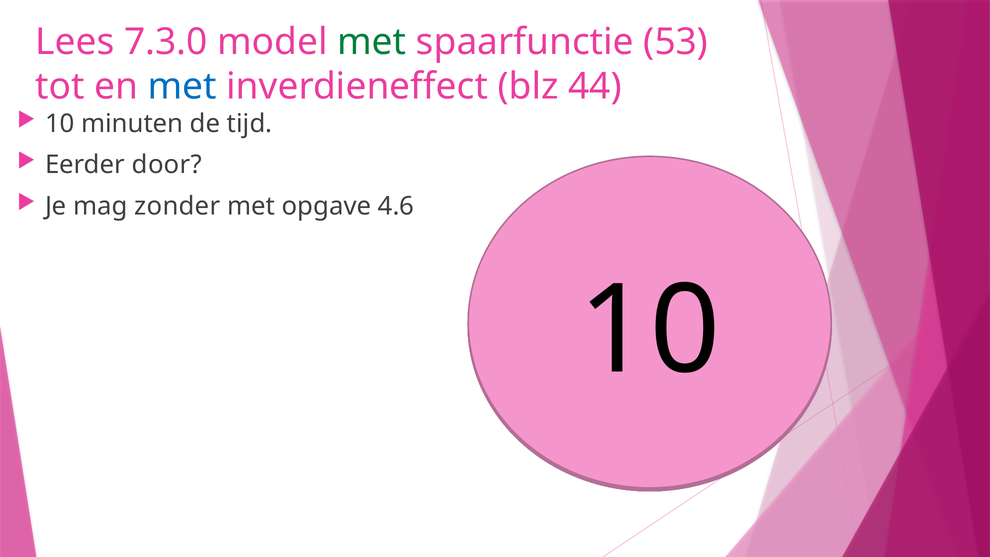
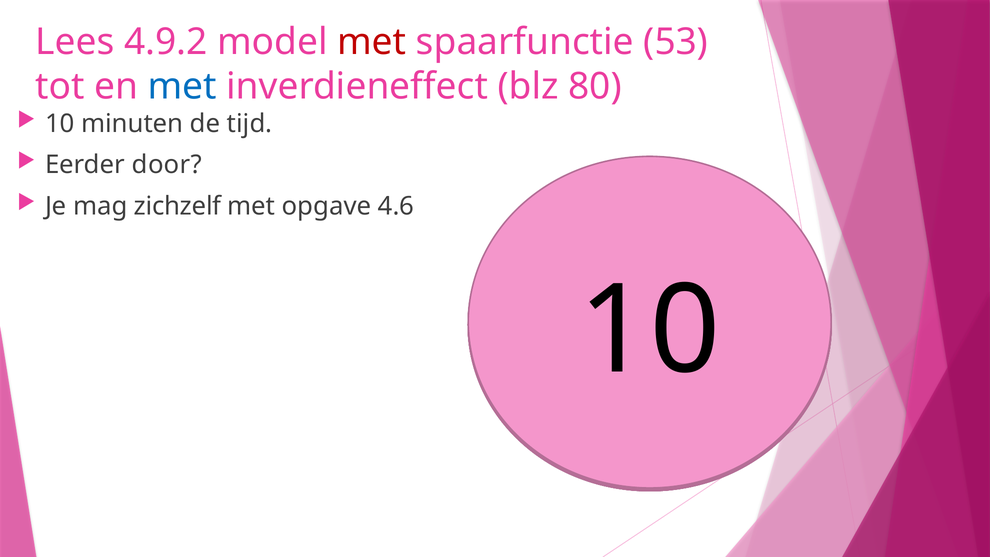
7.3.0: 7.3.0 -> 4.9.2
met at (372, 42) colour: green -> red
44: 44 -> 80
zonder: zonder -> zichzelf
